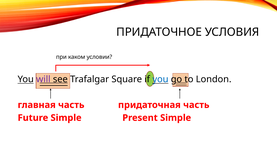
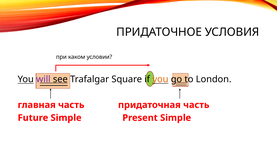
you at (160, 79) colour: blue -> orange
